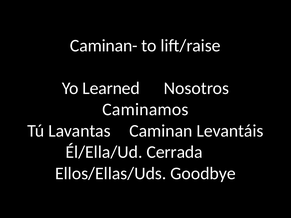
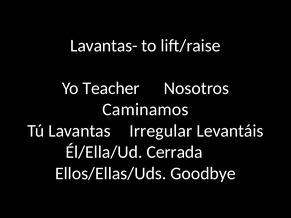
Caminan-: Caminan- -> Lavantas-
Learned: Learned -> Teacher
Caminan: Caminan -> Irregular
